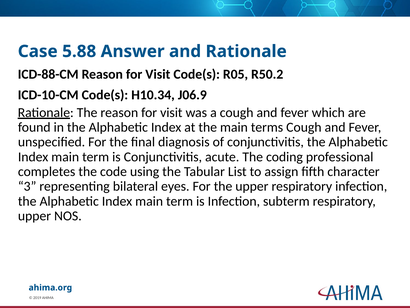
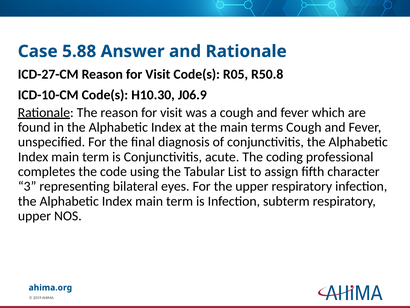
ICD-88-CM: ICD-88-CM -> ICD-27-CM
R50.2: R50.2 -> R50.8
H10.34: H10.34 -> H10.30
